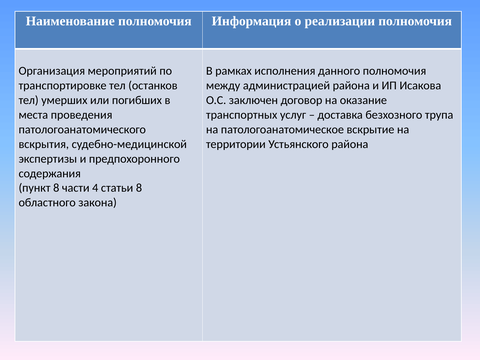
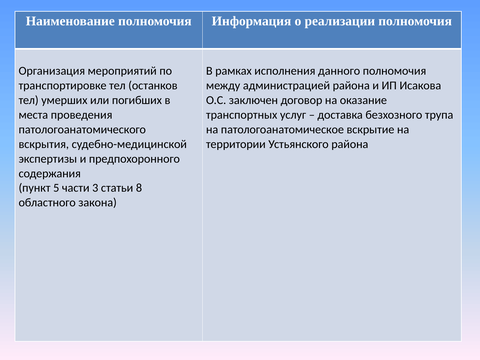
пункт 8: 8 -> 5
4: 4 -> 3
